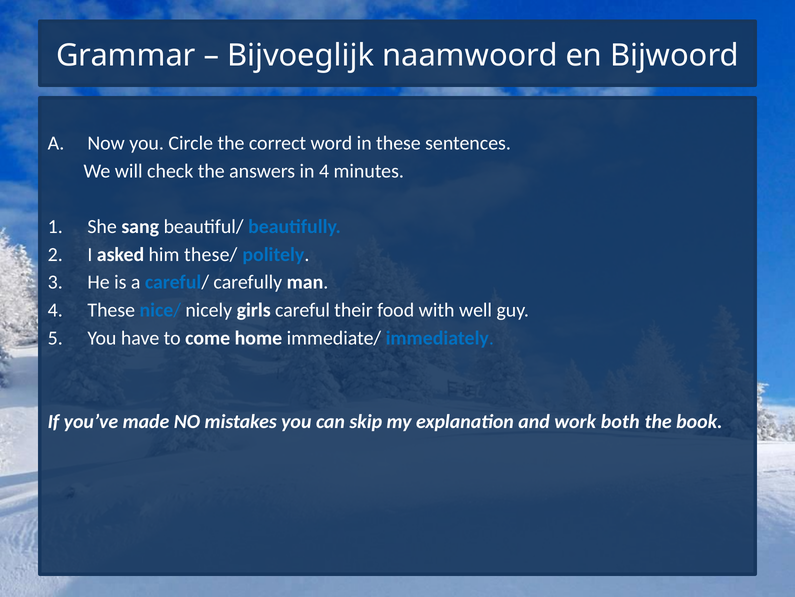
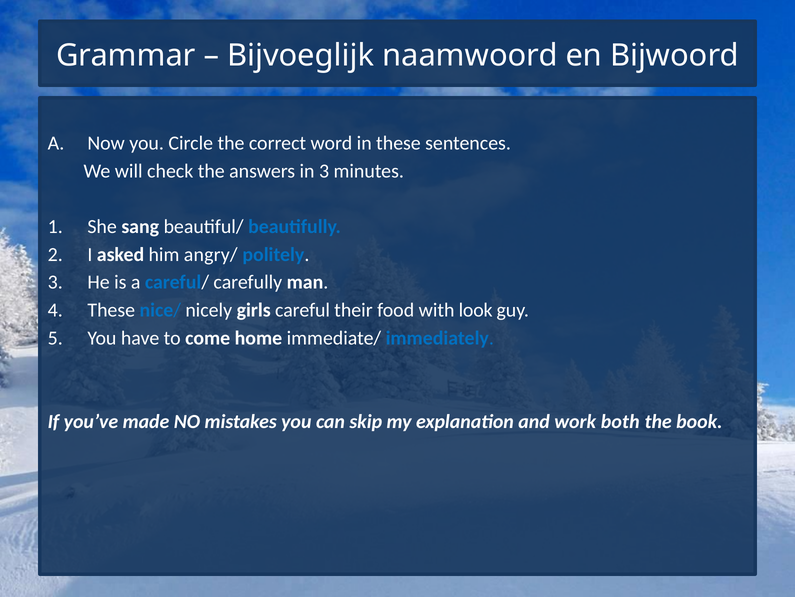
in 4: 4 -> 3
these/: these/ -> angry/
well: well -> look
